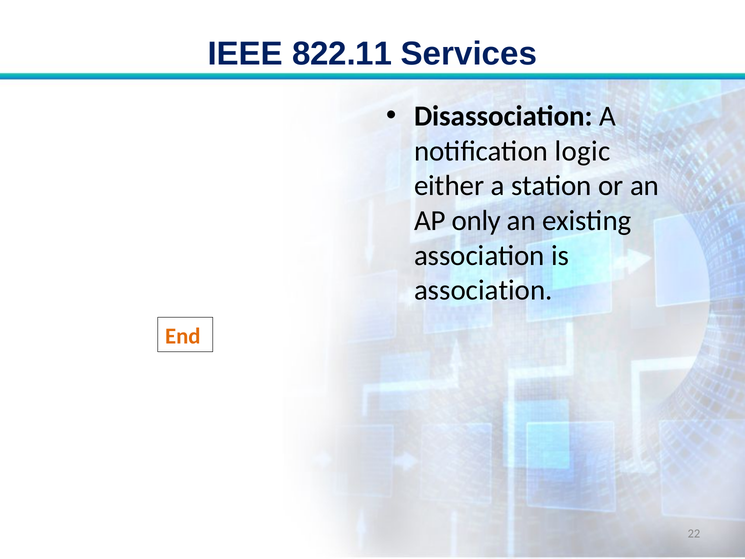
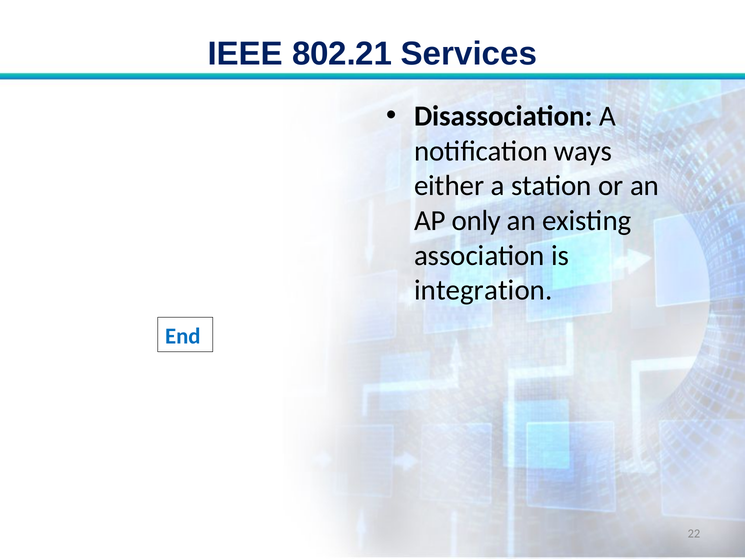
822.11: 822.11 -> 802.21
logic: logic -> ways
association at (483, 290): association -> integration
End colour: orange -> blue
